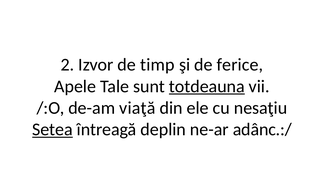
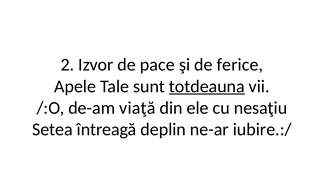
timp: timp -> pace
Setea underline: present -> none
adânc.:/: adânc.:/ -> iubire.:/
